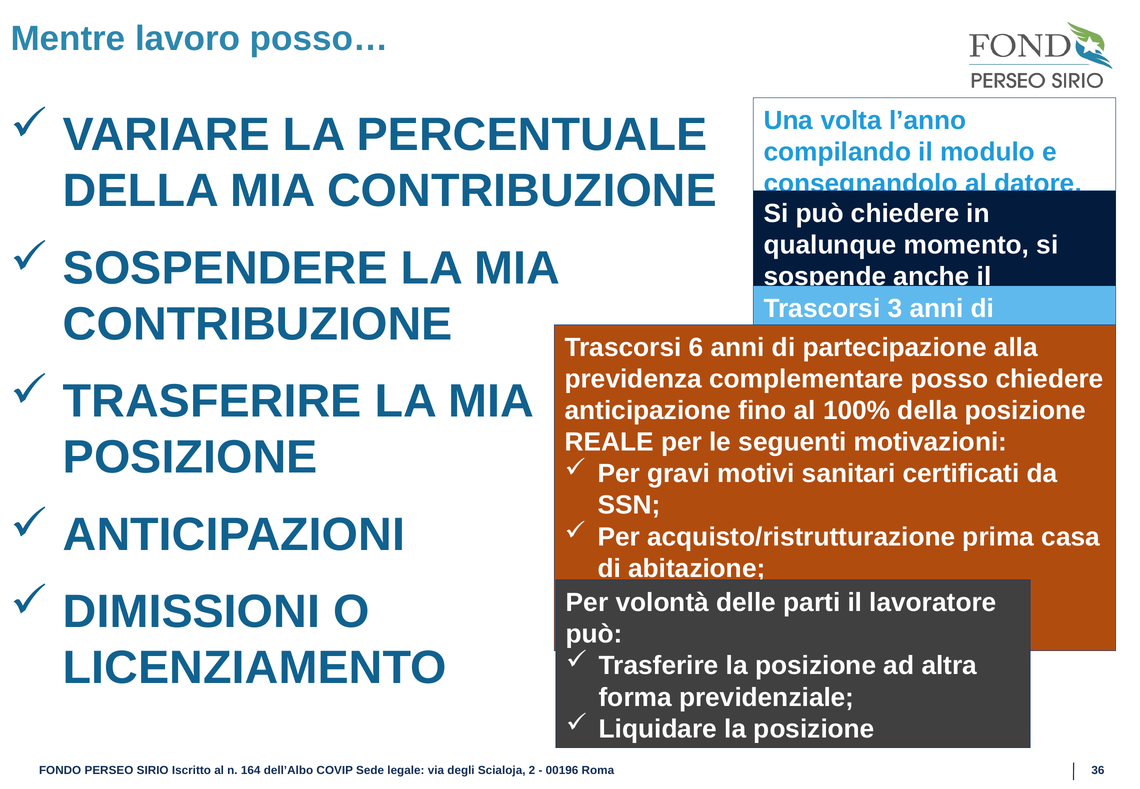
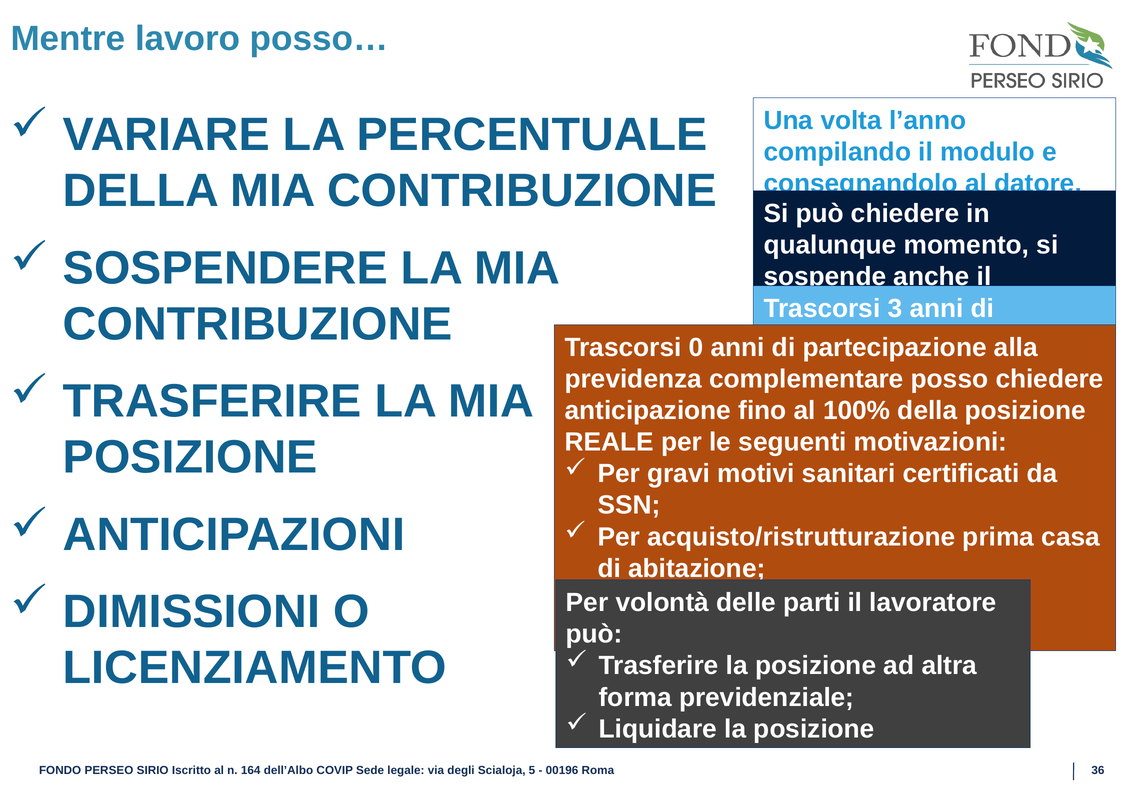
6: 6 -> 0
2: 2 -> 5
